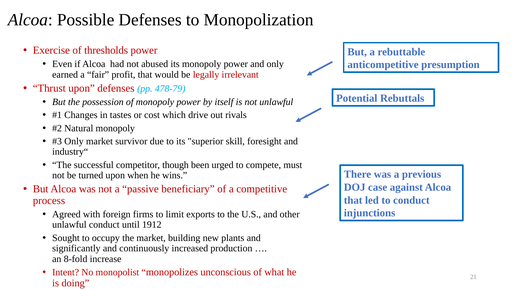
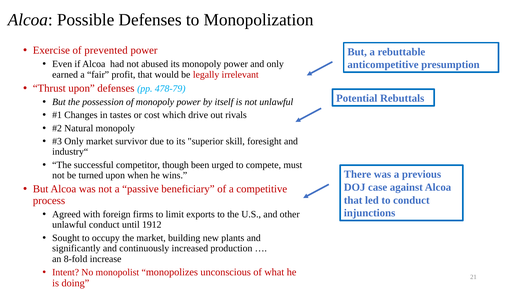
thresholds: thresholds -> prevented
